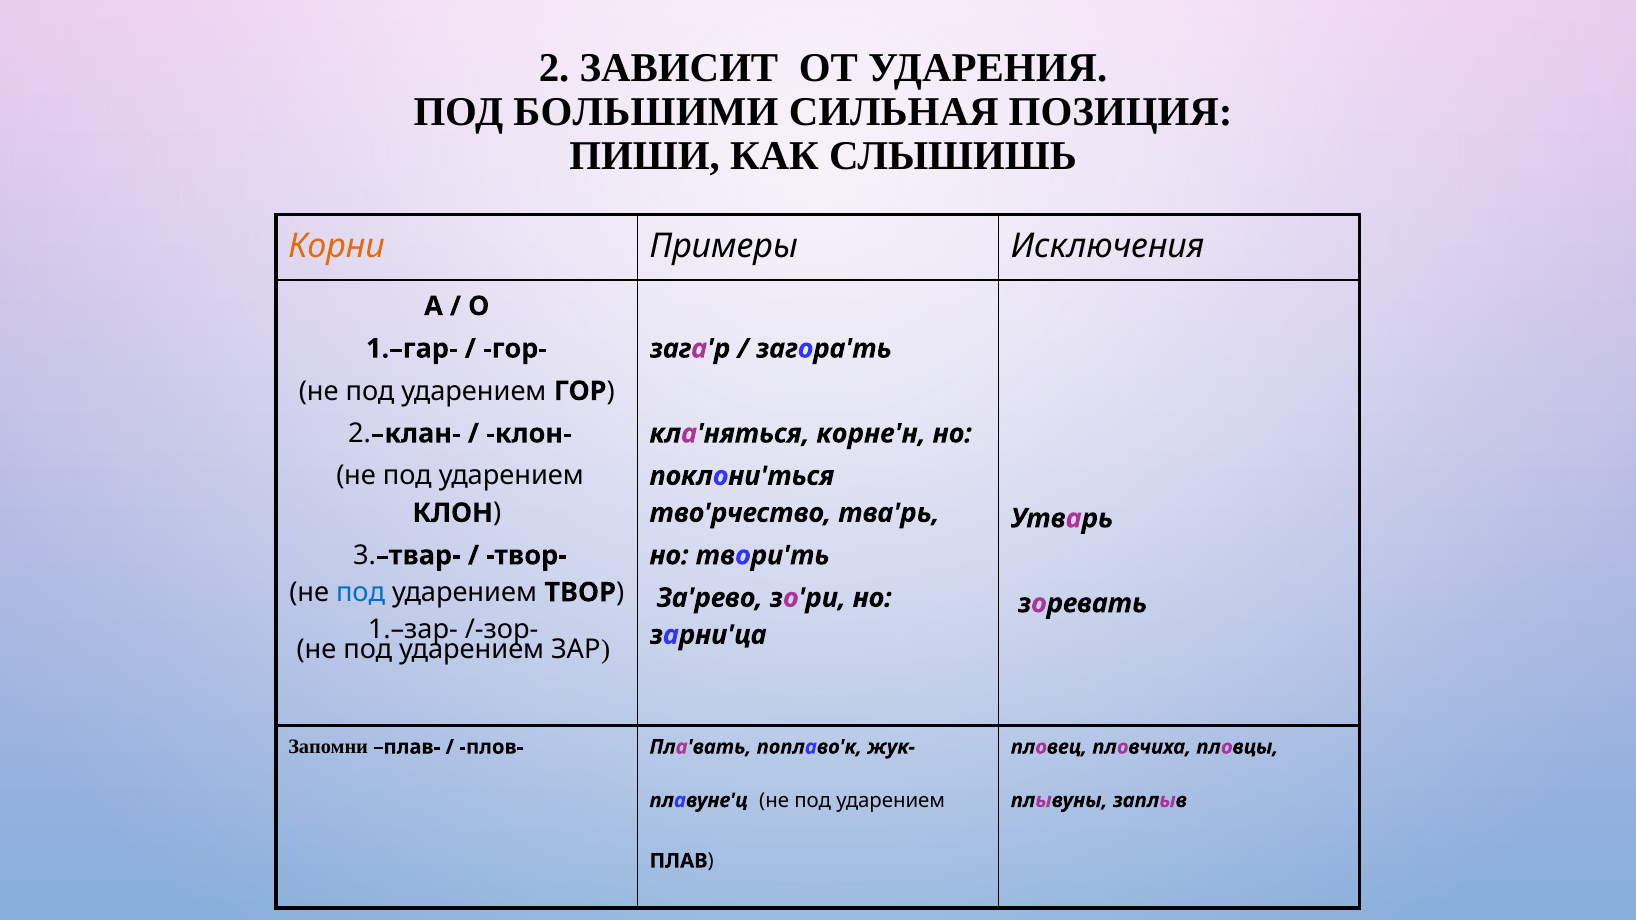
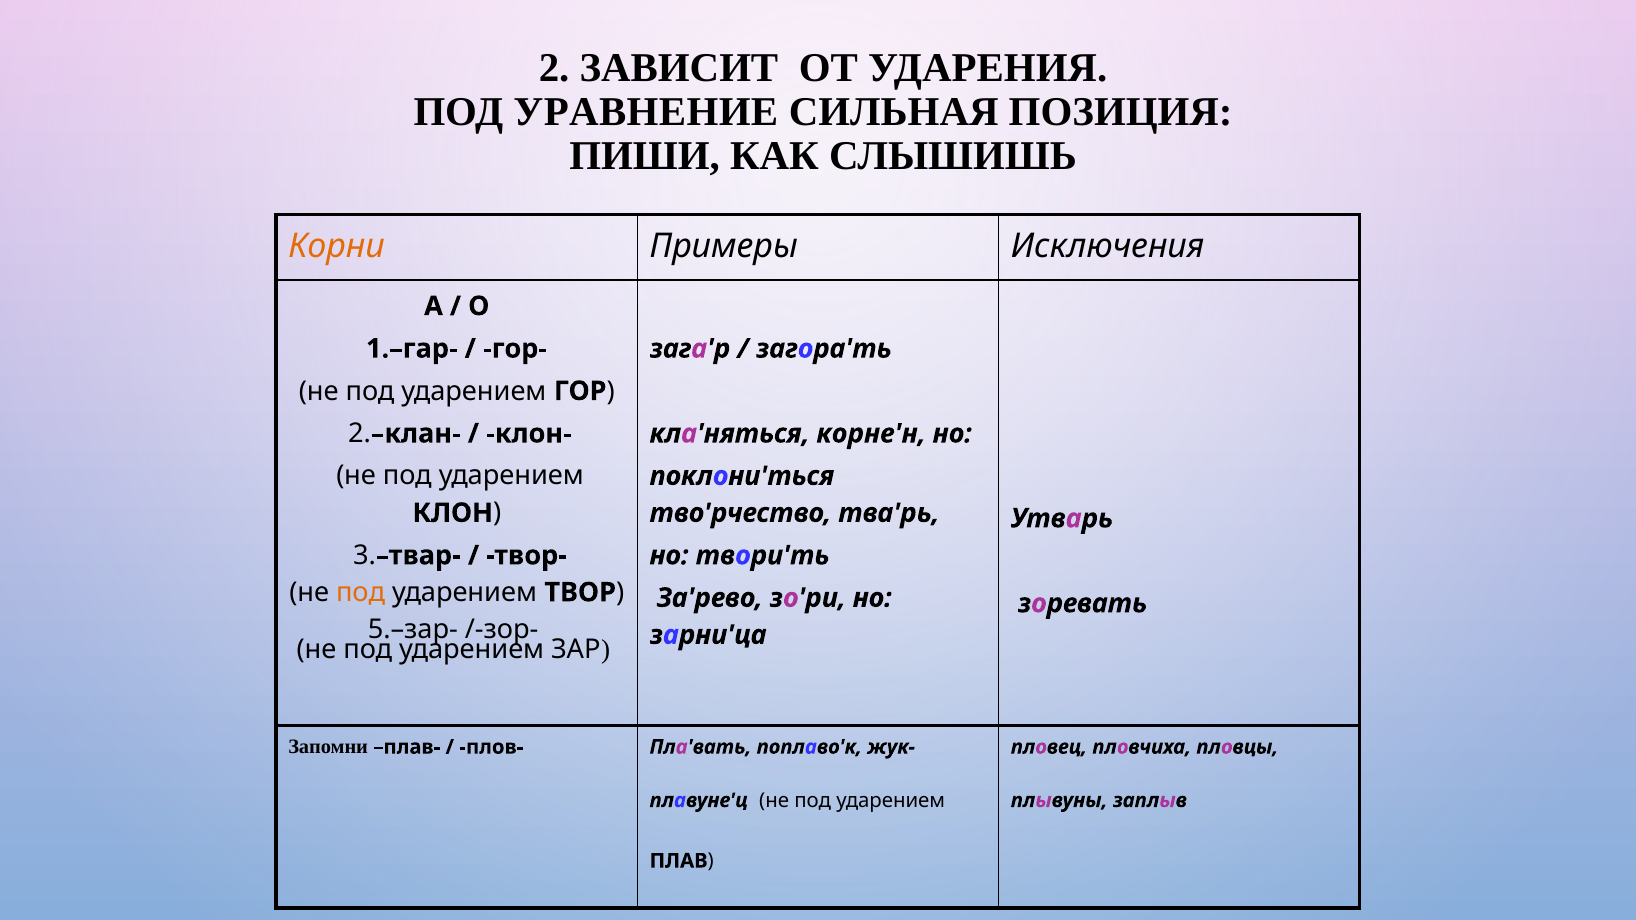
БОЛЬШИМИ: БОЛЬШИМИ -> УРАВНЕНИЕ
под at (361, 593) colour: blue -> orange
1.–зар-: 1.–зар- -> 5.–зар-
